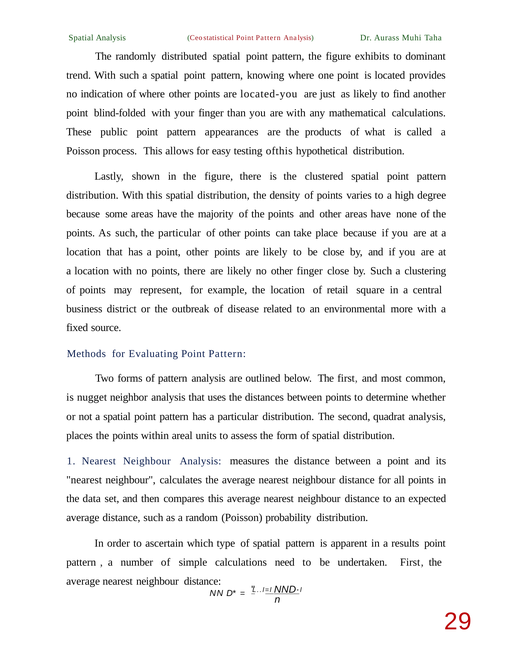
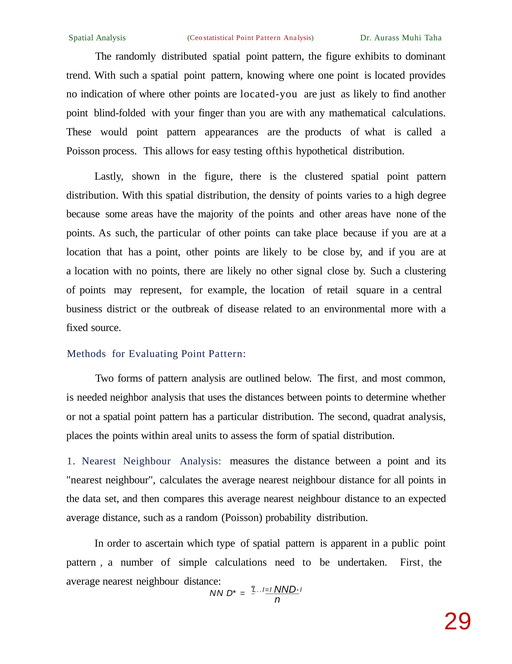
public: public -> would
other finger: finger -> signal
nugget: nugget -> needed
results: results -> public
